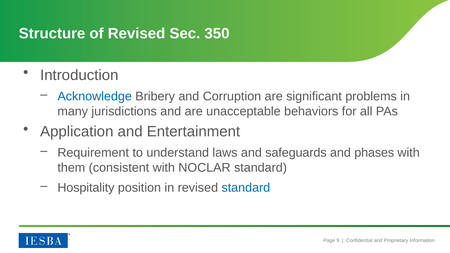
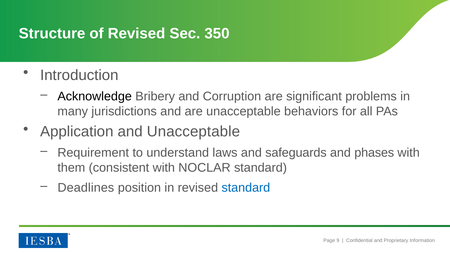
Acknowledge colour: blue -> black
and Entertainment: Entertainment -> Unacceptable
Hospitality: Hospitality -> Deadlines
